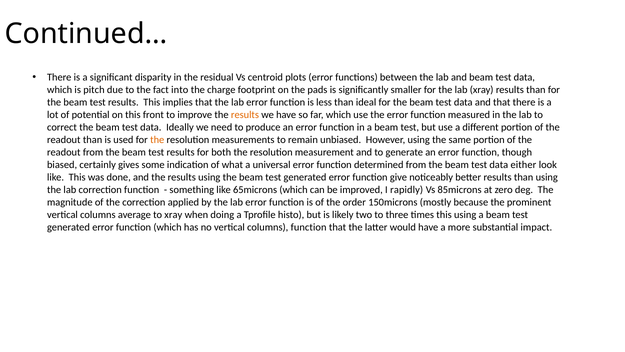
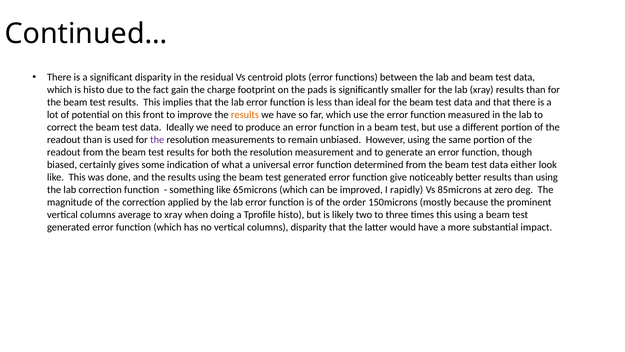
is pitch: pitch -> histo
into: into -> gain
the at (157, 140) colour: orange -> purple
columns function: function -> disparity
